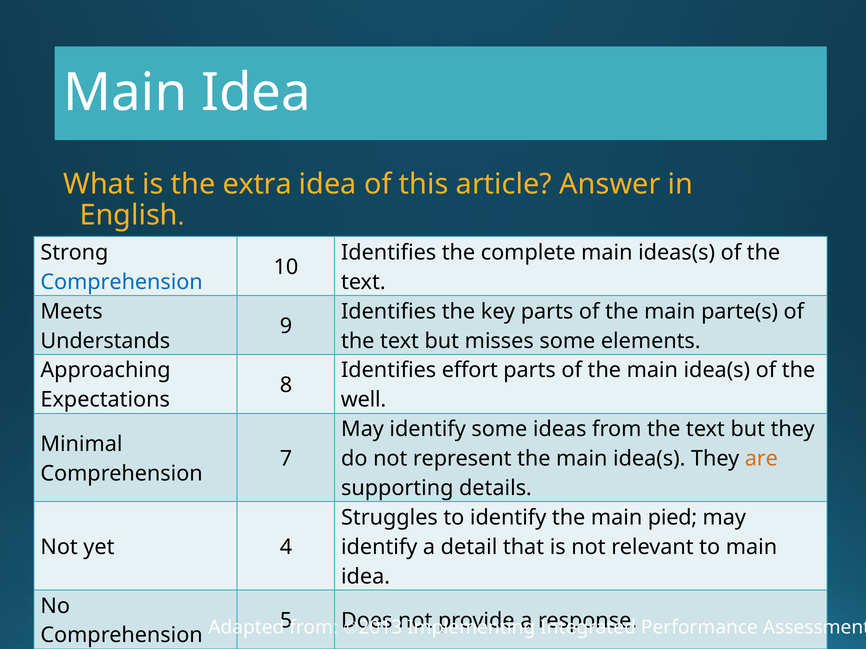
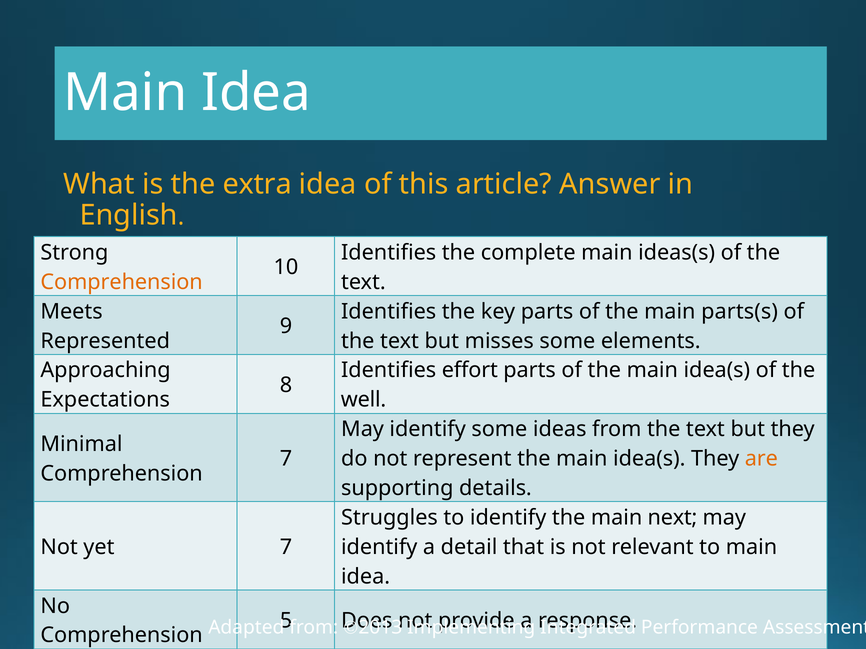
Comprehension at (122, 282) colour: blue -> orange
parte(s: parte(s -> parts(s
Understands: Understands -> Represented
pied: pied -> next
yet 4: 4 -> 7
